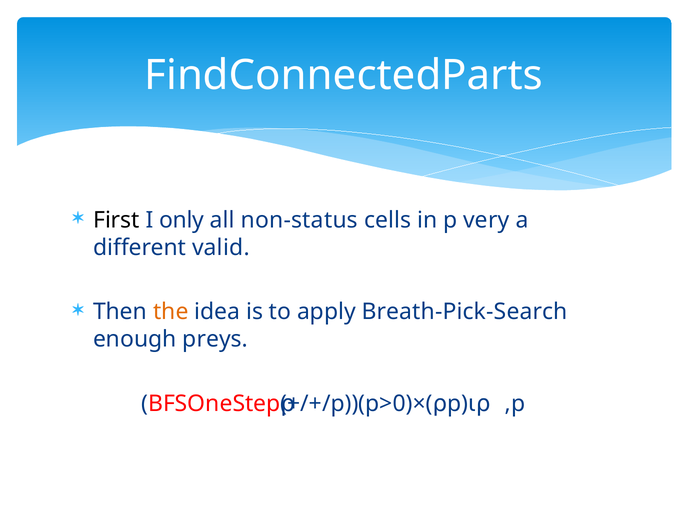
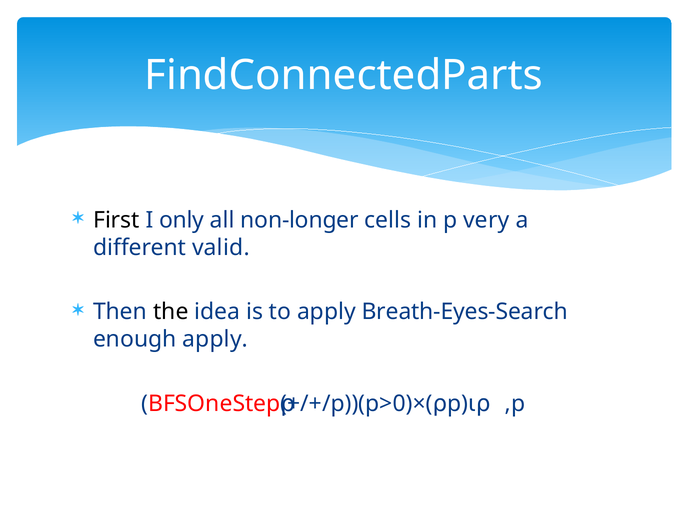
non-status: non-status -> non-longer
the colour: orange -> black
Breath-Pick-Search: Breath-Pick-Search -> Breath-Eyes-Search
enough preys: preys -> apply
